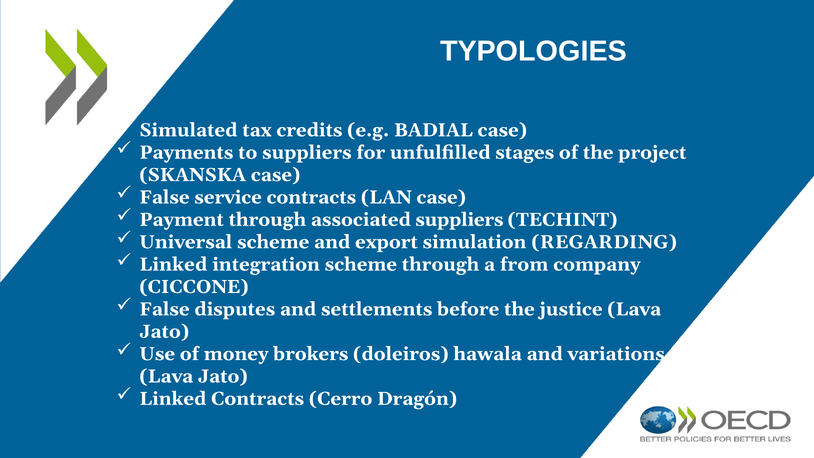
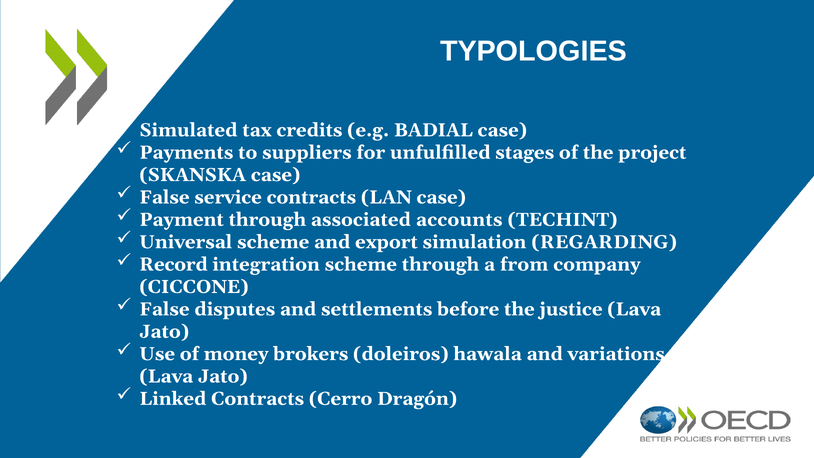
associated suppliers: suppliers -> accounts
Linked at (173, 264): Linked -> Record
